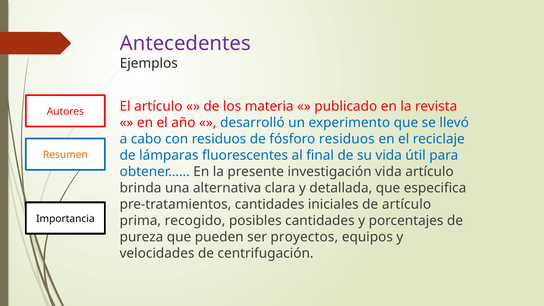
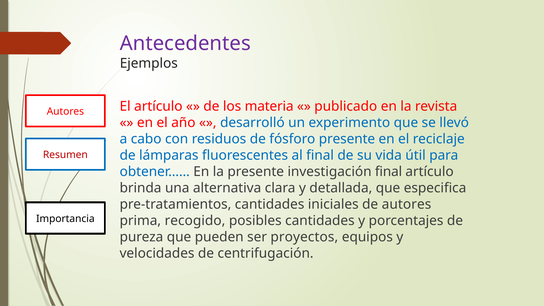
fósforo residuos: residuos -> presente
Resumen colour: orange -> red
investigación vida: vida -> final
de artículo: artículo -> autores
